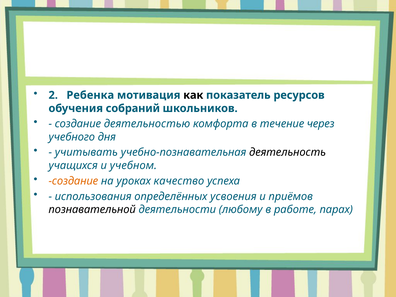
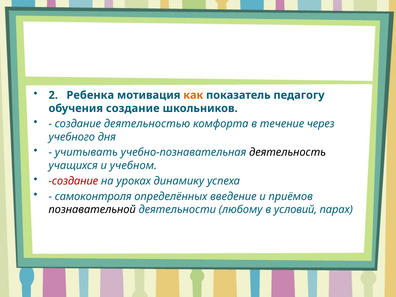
как colour: black -> orange
ресурсов: ресурсов -> педагогу
обучения собраний: собраний -> создание
создание at (73, 181) colour: orange -> red
качество: качество -> динамику
использования: использования -> самоконтроля
усвоения: усвоения -> введение
работе: работе -> условий
